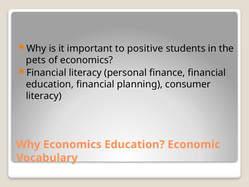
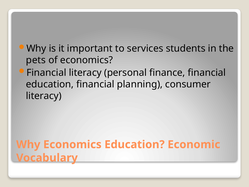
positive: positive -> services
